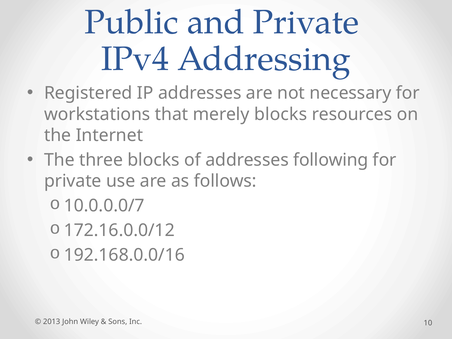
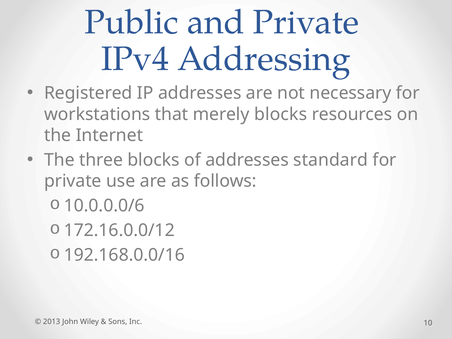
following: following -> standard
10.0.0.0/7: 10.0.0.0/7 -> 10.0.0.0/6
